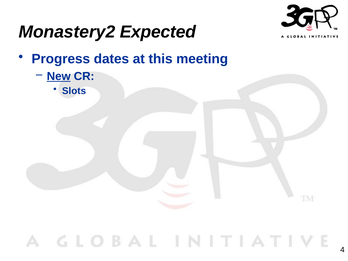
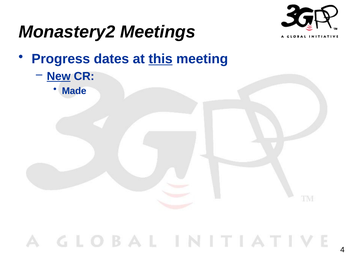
Expected: Expected -> Meetings
this underline: none -> present
Slots: Slots -> Made
